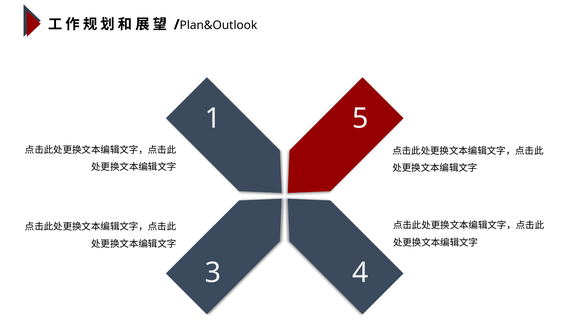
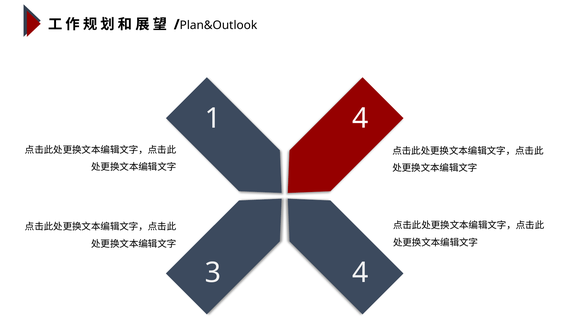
1 5: 5 -> 4
